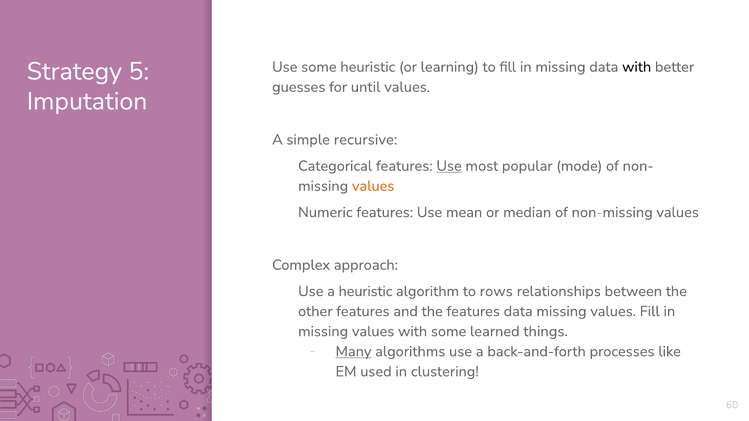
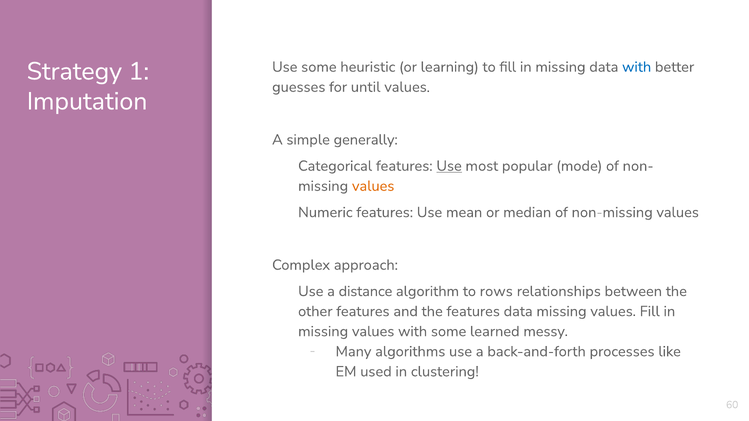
with at (637, 67) colour: black -> blue
5: 5 -> 1
recursive: recursive -> generally
a heuristic: heuristic -> distance
things: things -> messy
Many underline: present -> none
